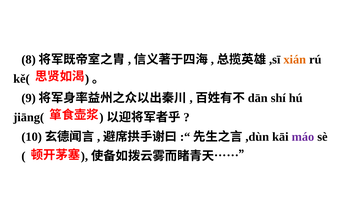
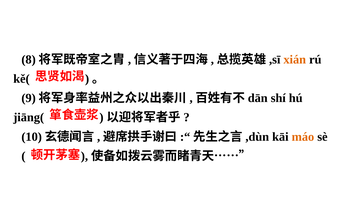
máo colour: purple -> orange
